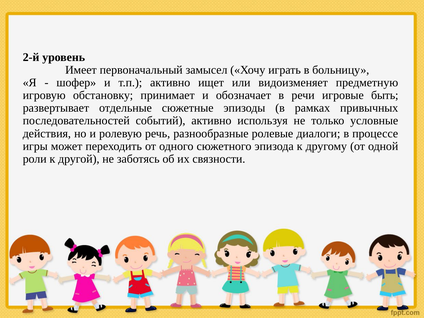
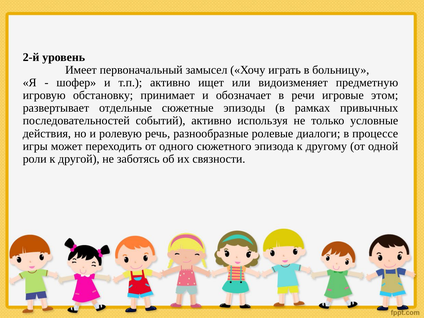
быть: быть -> этом
